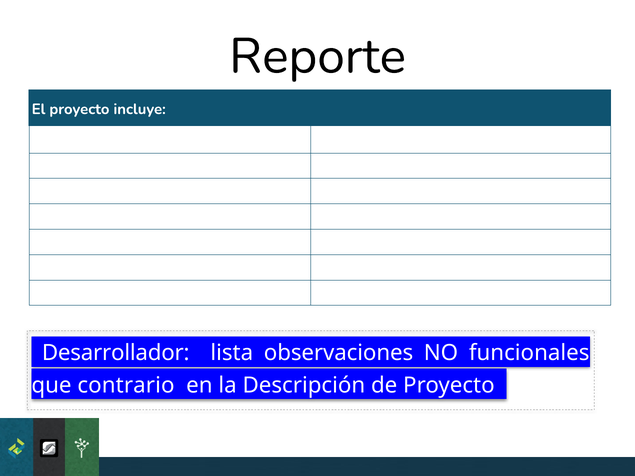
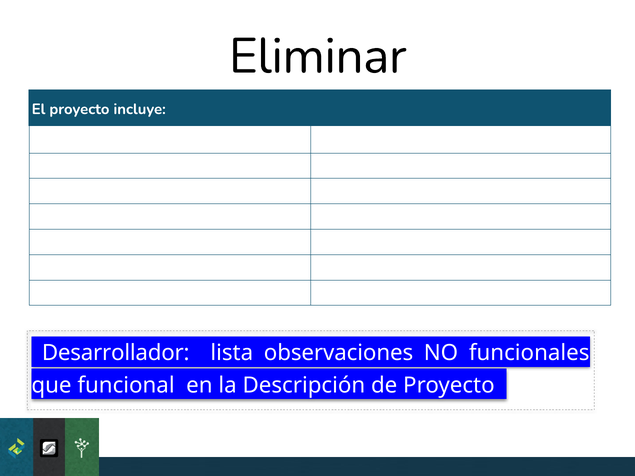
Reporte: Reporte -> Eliminar
contrario: contrario -> funcional
